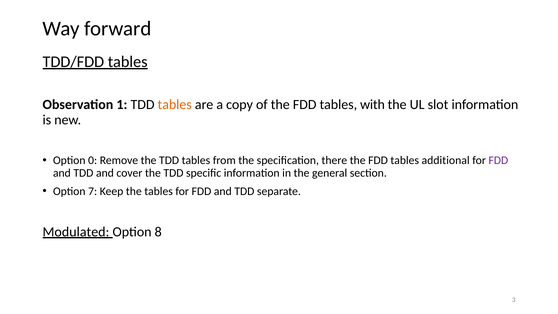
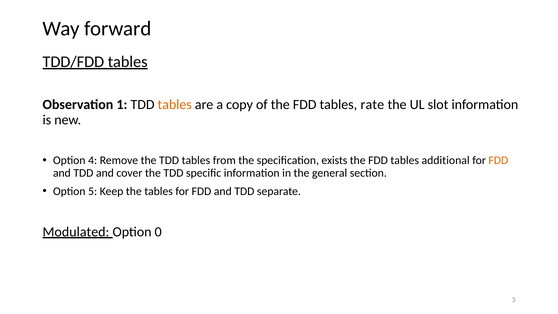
with: with -> rate
0: 0 -> 4
there: there -> exists
FDD at (498, 160) colour: purple -> orange
7: 7 -> 5
8: 8 -> 0
